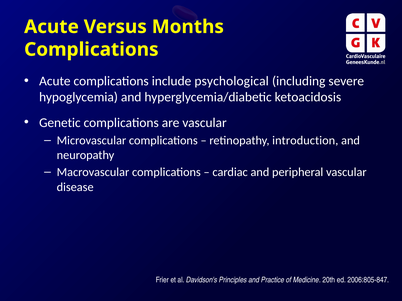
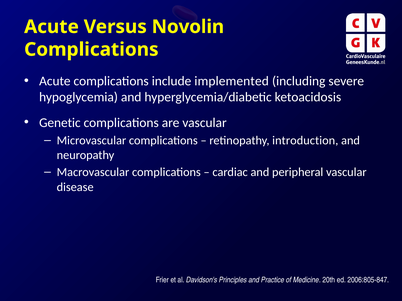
Months: Months -> Novolin
psychological: psychological -> implemented
